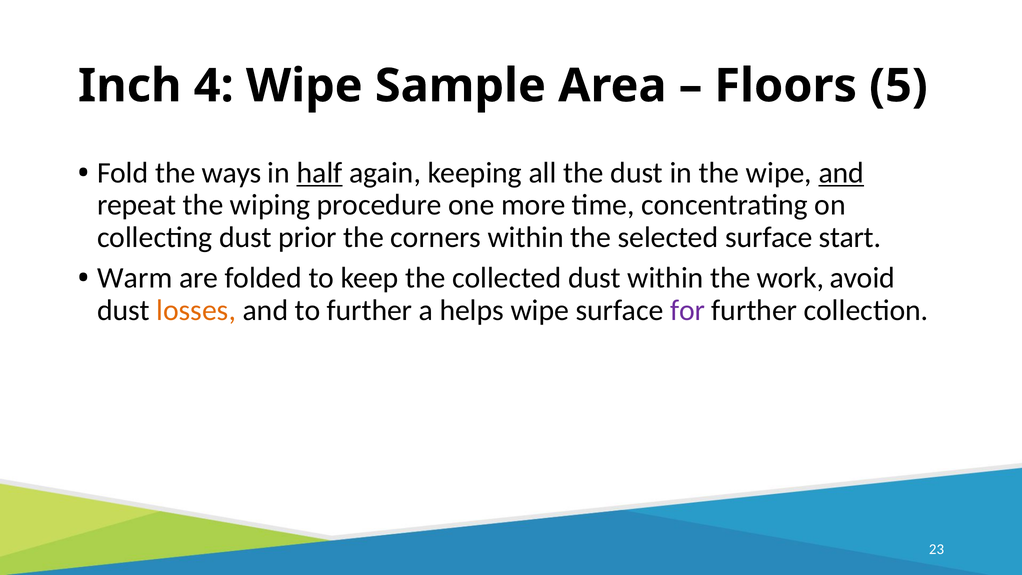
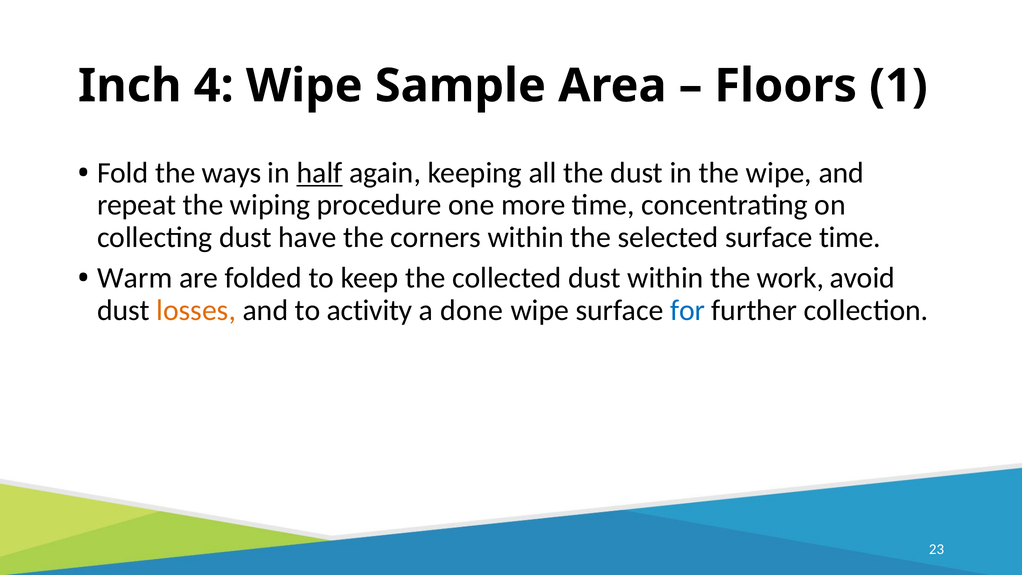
5: 5 -> 1
and at (841, 173) underline: present -> none
prior: prior -> have
surface start: start -> time
to further: further -> activity
helps: helps -> done
for colour: purple -> blue
